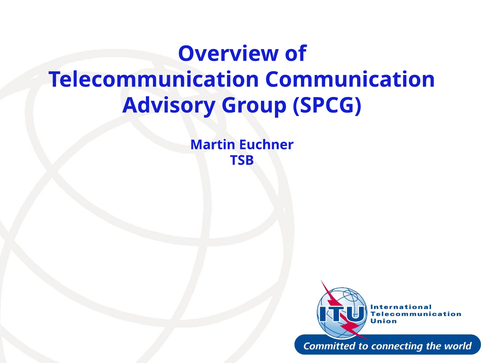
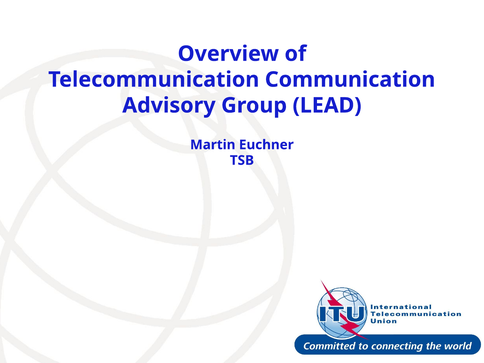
SPCG: SPCG -> LEAD
